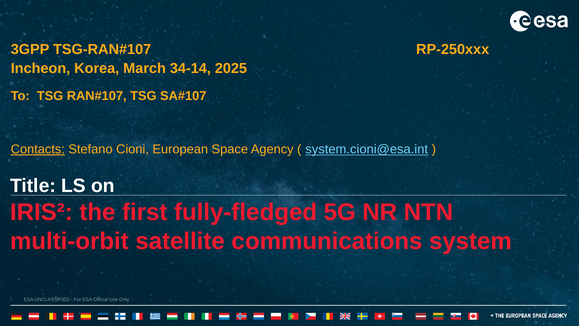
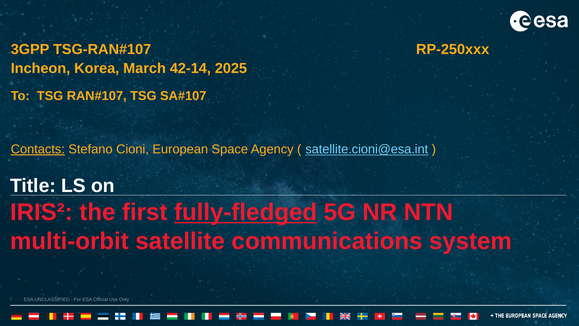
34-14: 34-14 -> 42-14
system.cioni@esa.int: system.cioni@esa.int -> satellite.cioni@esa.int
fully-fledged underline: none -> present
